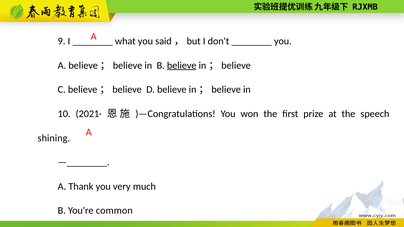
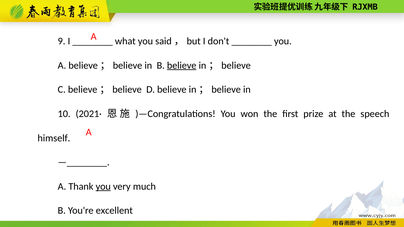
shining: shining -> himself
you at (103, 187) underline: none -> present
common: common -> excellent
